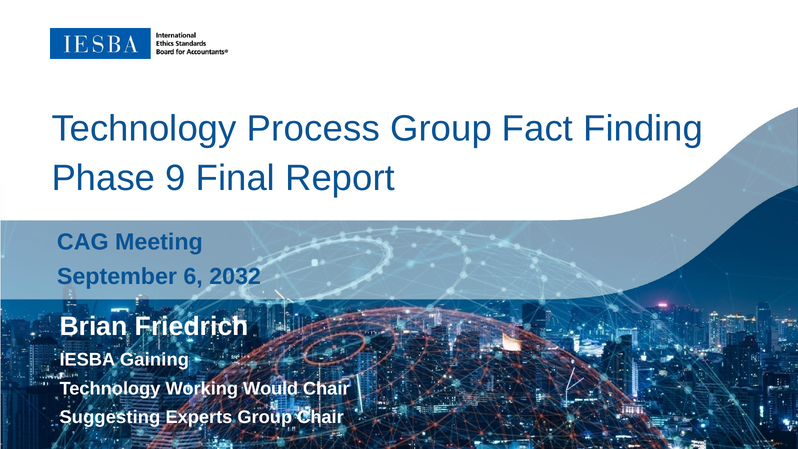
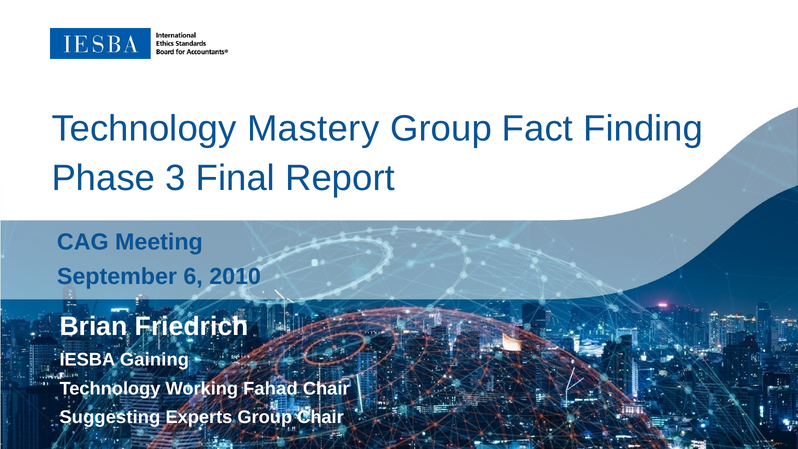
Process: Process -> Mastery
9: 9 -> 3
2032: 2032 -> 2010
Would: Would -> Fahad
